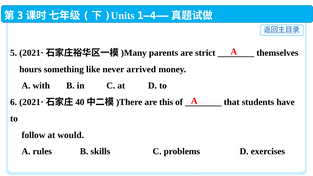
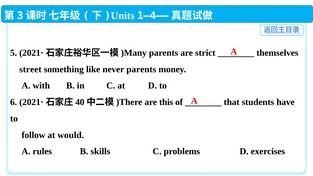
hours: hours -> street
never arrived: arrived -> parents
